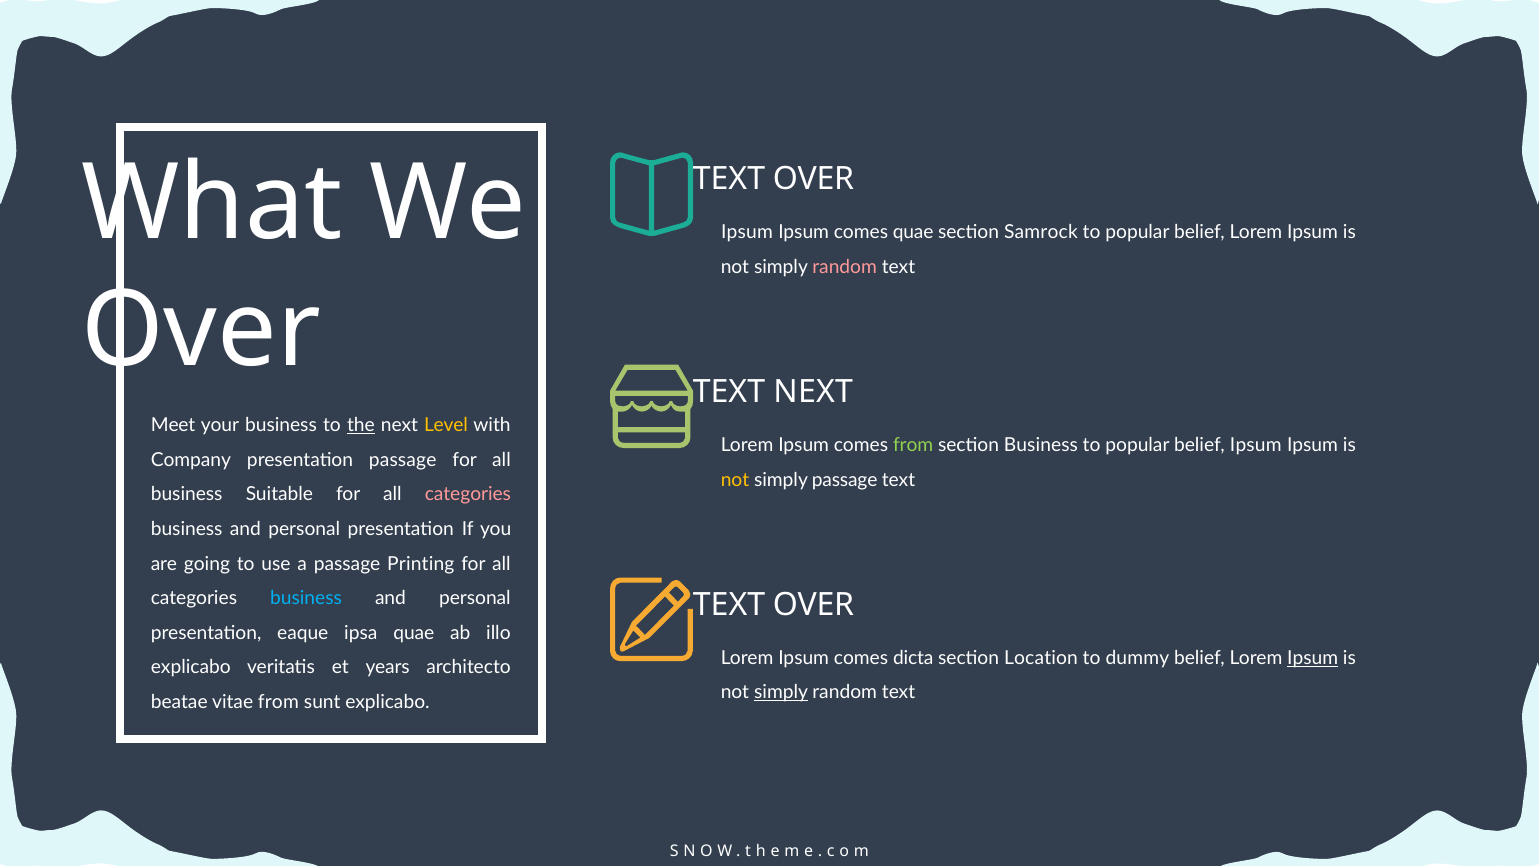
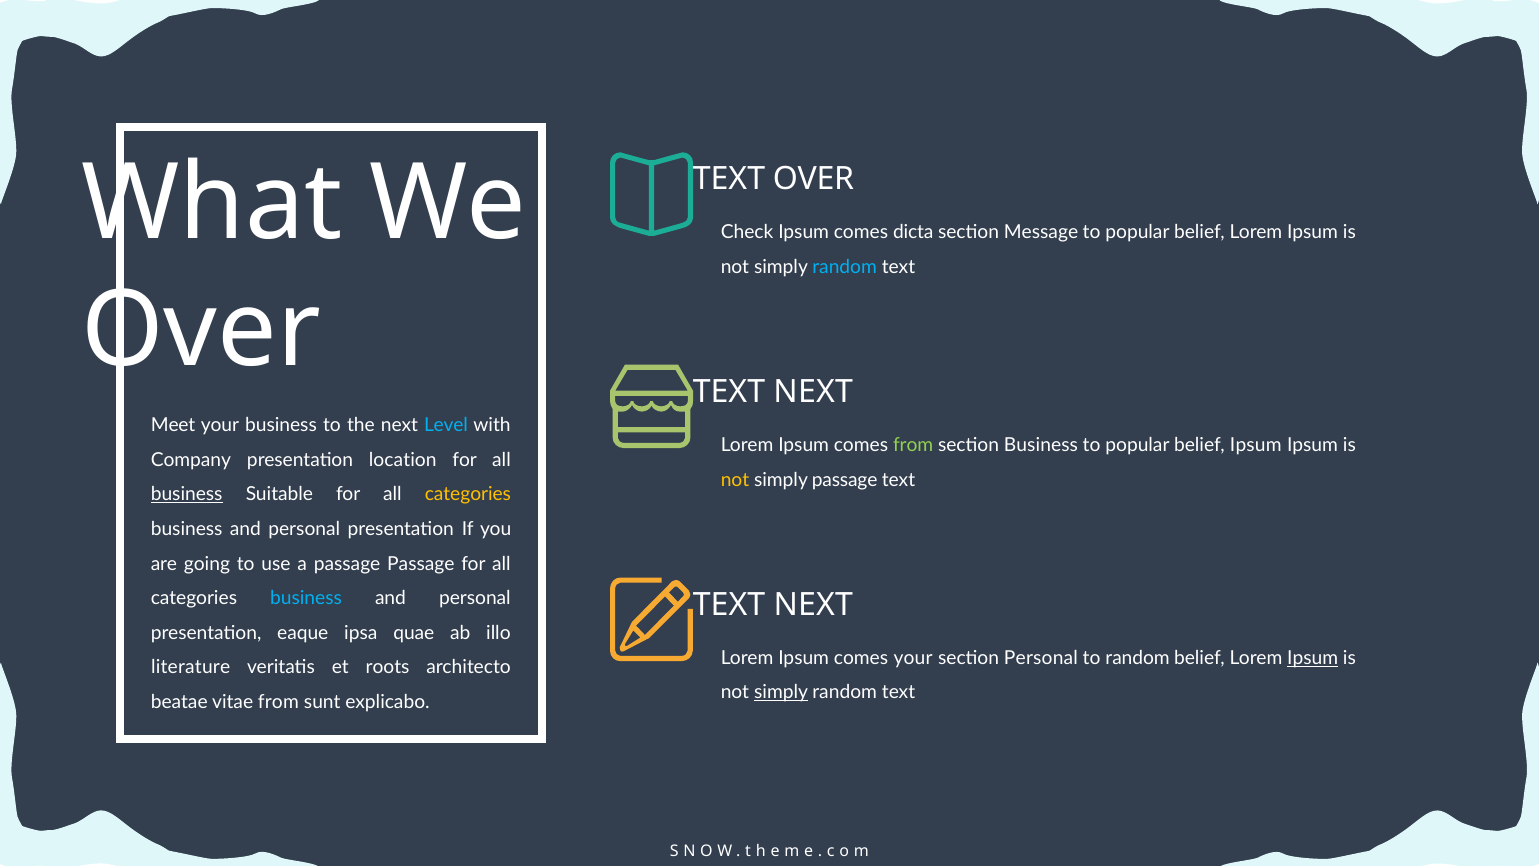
Ipsum at (747, 232): Ipsum -> Check
comes quae: quae -> dicta
Samrock: Samrock -> Message
random at (845, 267) colour: pink -> light blue
the underline: present -> none
Level colour: yellow -> light blue
presentation passage: passage -> location
business at (187, 494) underline: none -> present
categories at (468, 494) colour: pink -> yellow
passage Printing: Printing -> Passage
OVER at (813, 604): OVER -> NEXT
comes dicta: dicta -> your
section Location: Location -> Personal
to dummy: dummy -> random
explicabo at (191, 667): explicabo -> literature
years: years -> roots
